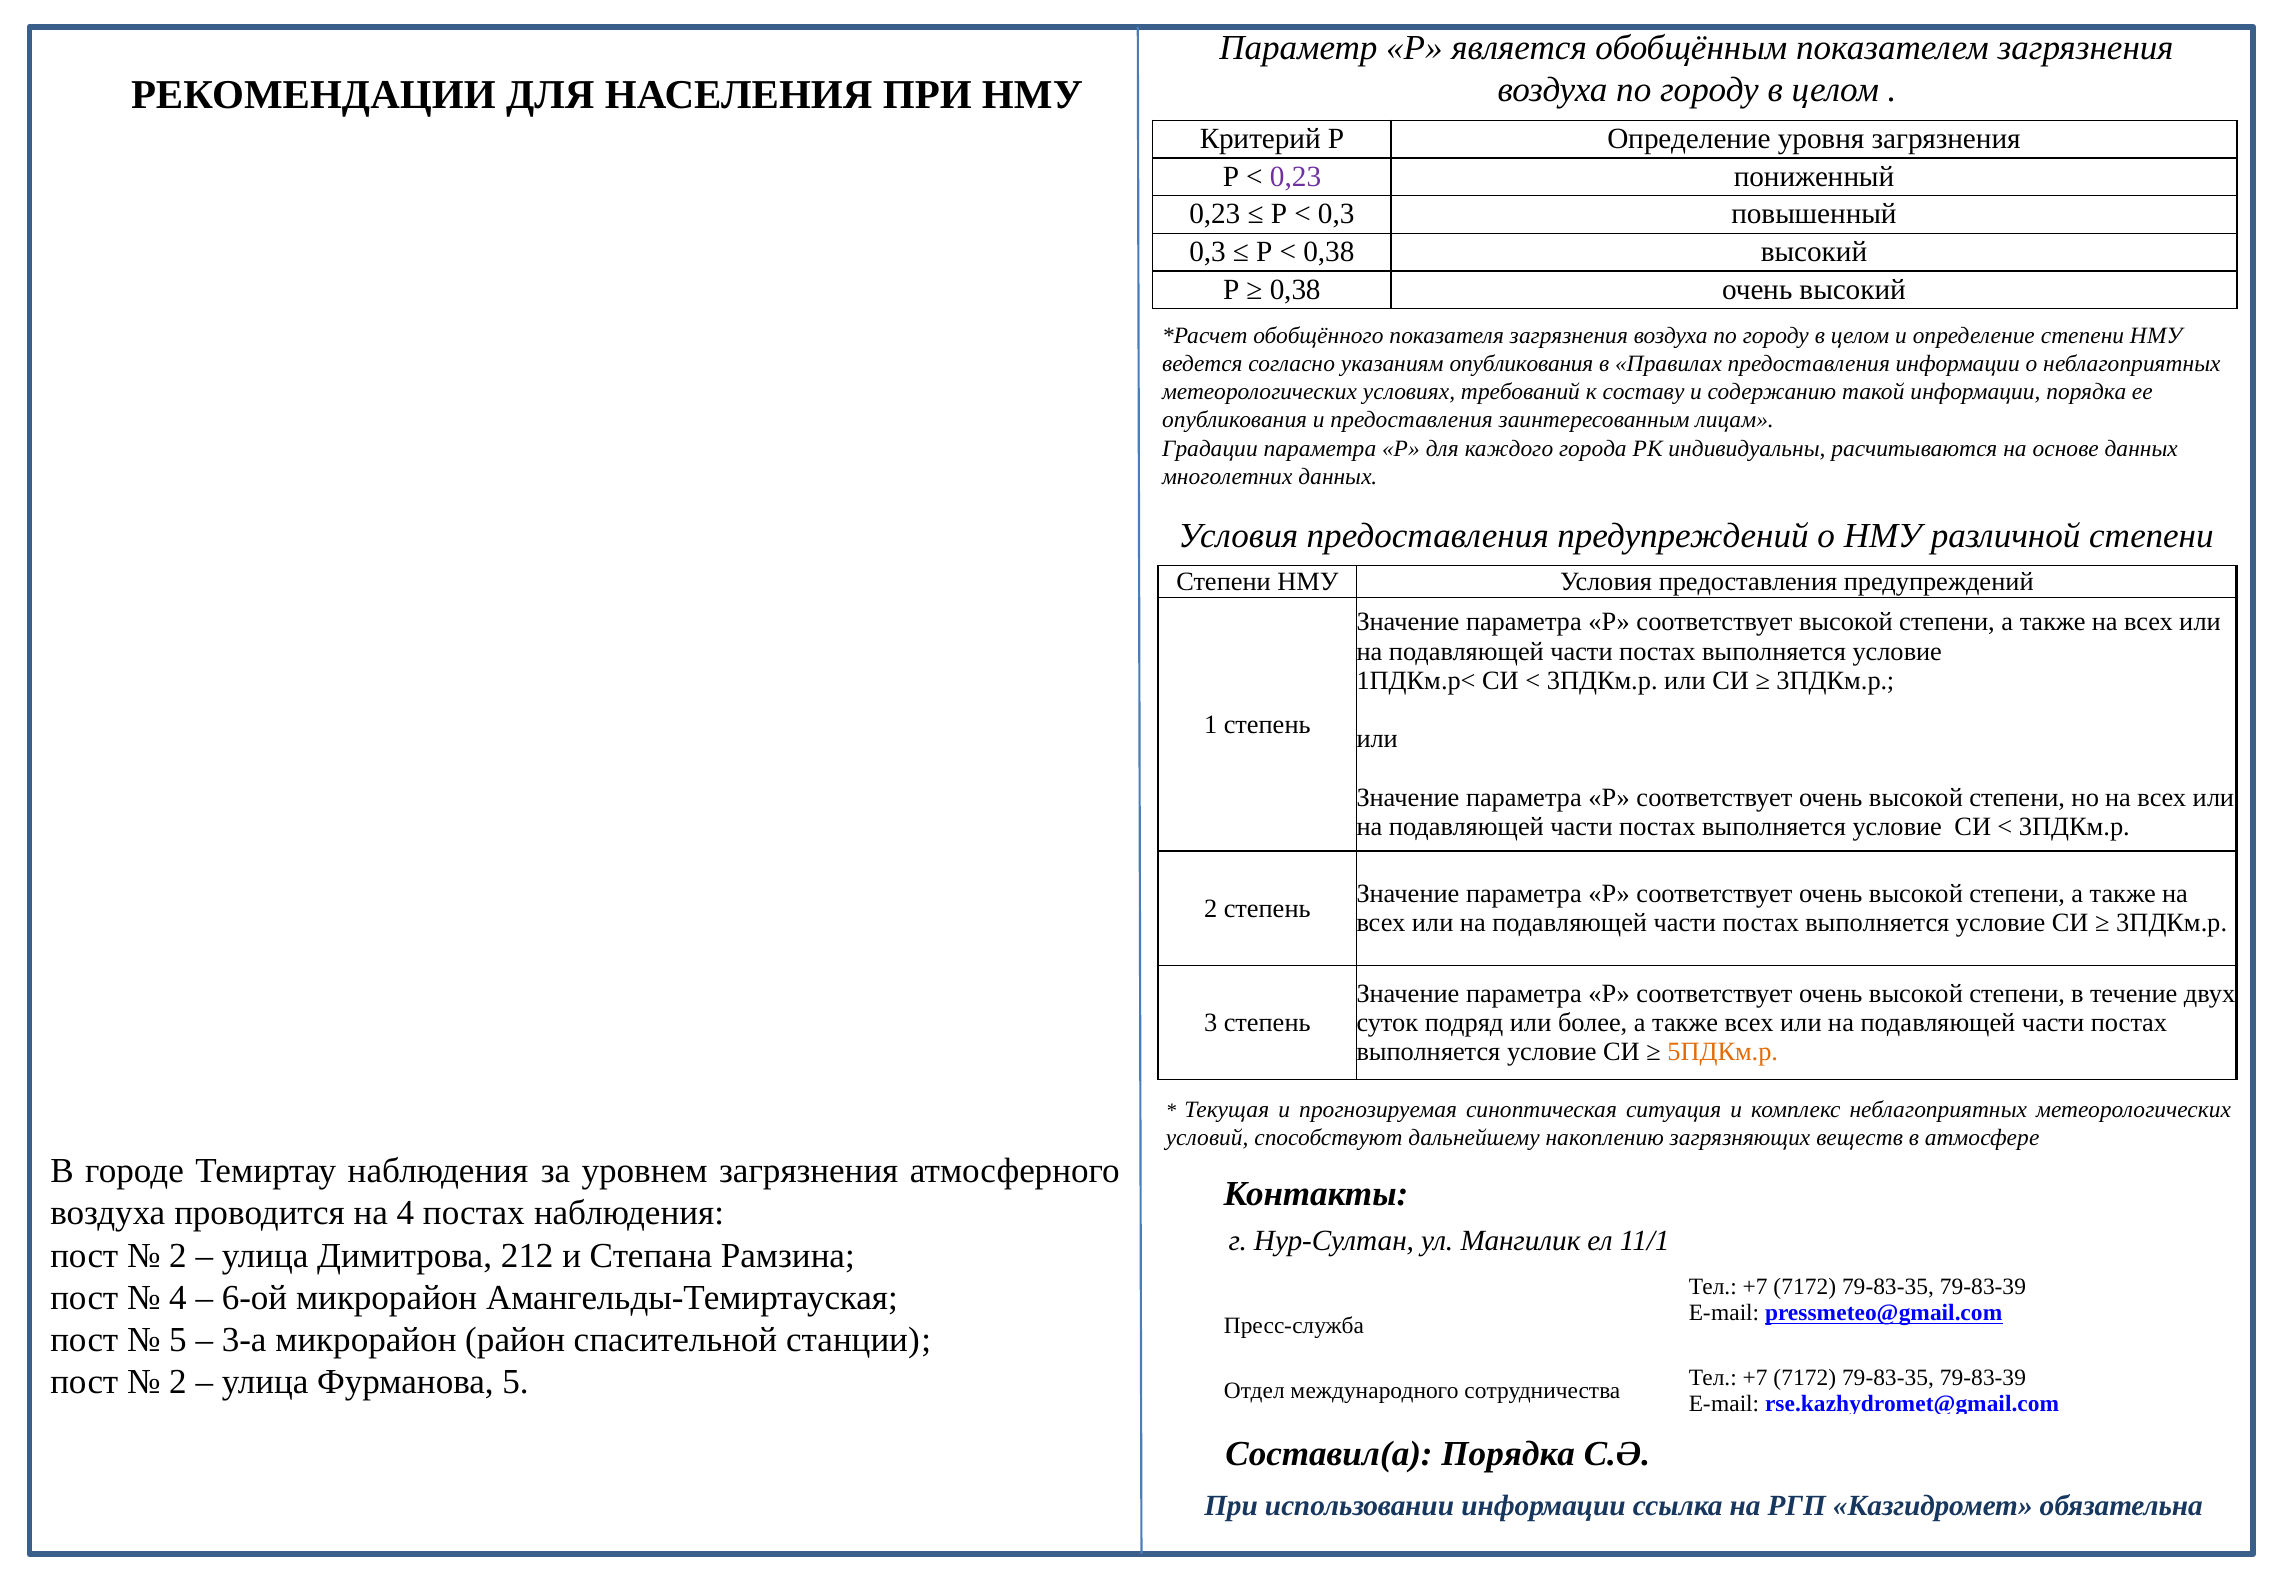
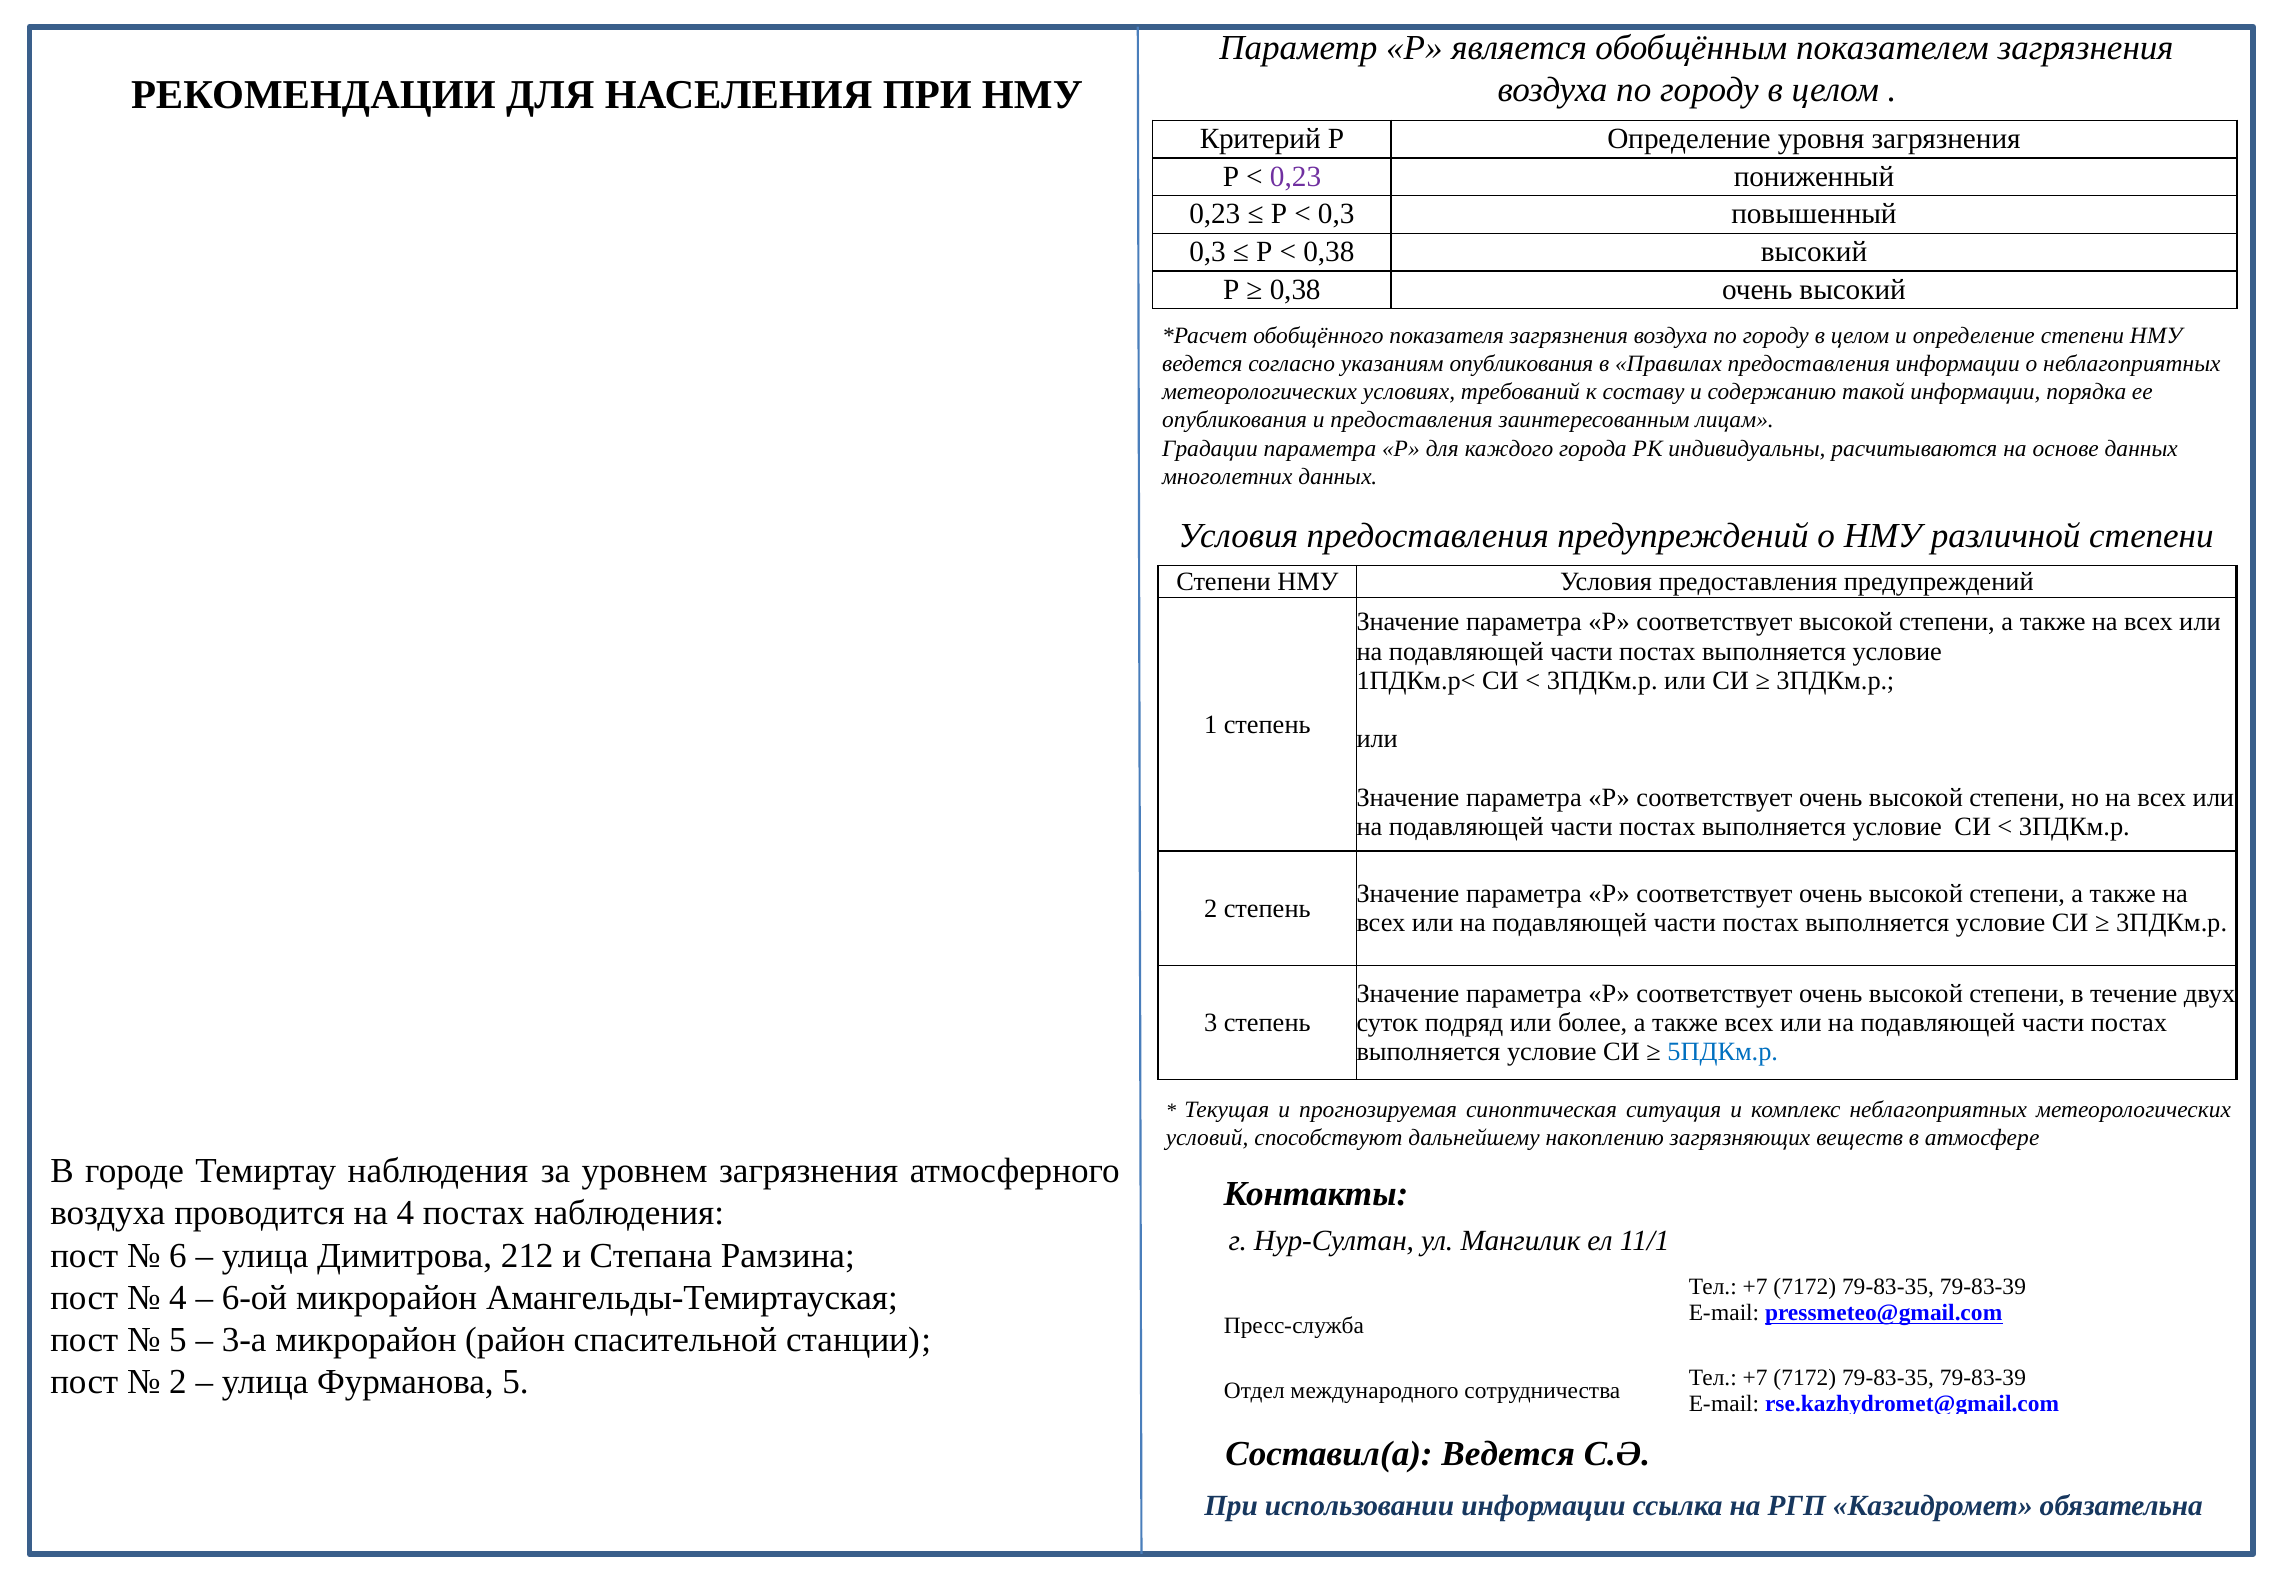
5ПДКм.р colour: orange -> blue
2 at (178, 1255): 2 -> 6
Составил(а Порядка: Порядка -> Ведется
